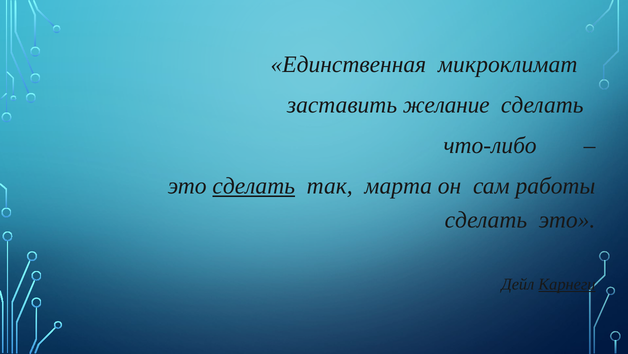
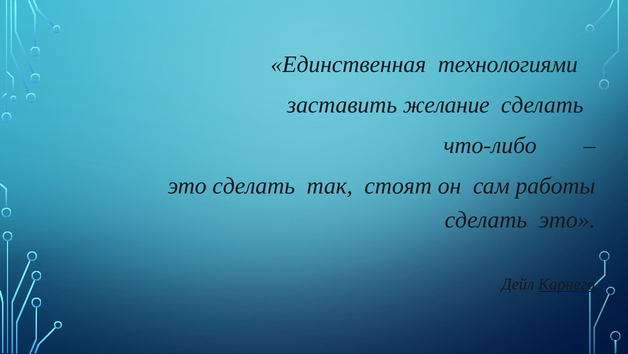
микроклимат: микроклимат -> технологиями
сделать at (254, 186) underline: present -> none
марта: марта -> стоят
